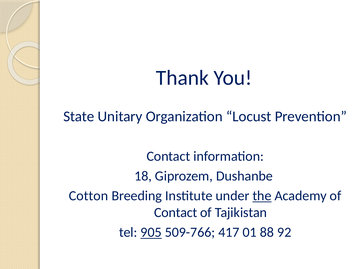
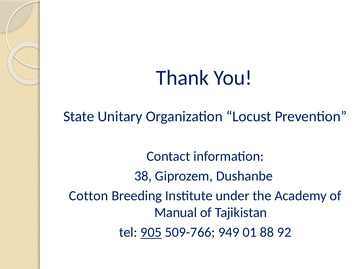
18: 18 -> 38
the underline: present -> none
Contact at (176, 213): Contact -> Manual
417: 417 -> 949
